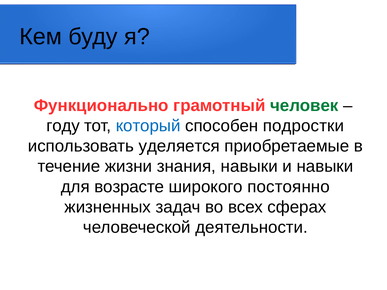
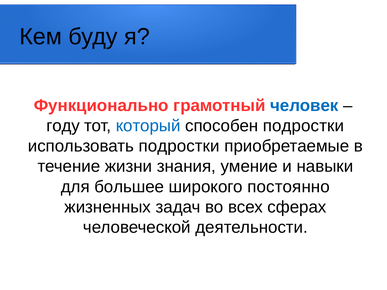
человек colour: green -> blue
использовать уделяется: уделяется -> подростки
знания навыки: навыки -> умение
возрасте: возрасте -> большее
